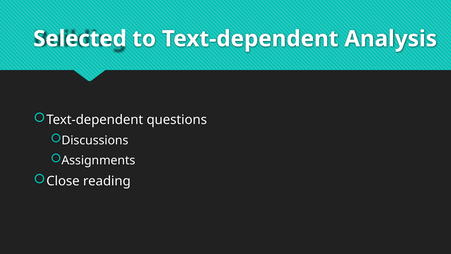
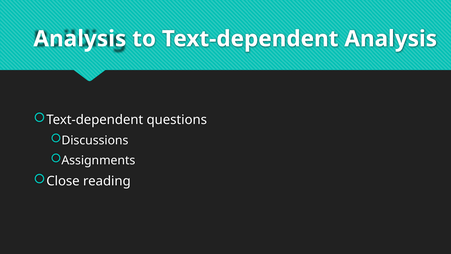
Selected at (80, 39): Selected -> Analysis
